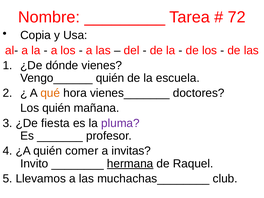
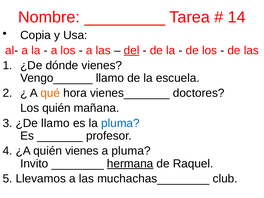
72: 72 -> 14
del underline: none -> present
Vengo______ quién: quién -> llamo
¿De fiesta: fiesta -> llamo
pluma at (120, 123) colour: purple -> blue
quién comer: comer -> vienes
a invitas: invitas -> pluma
